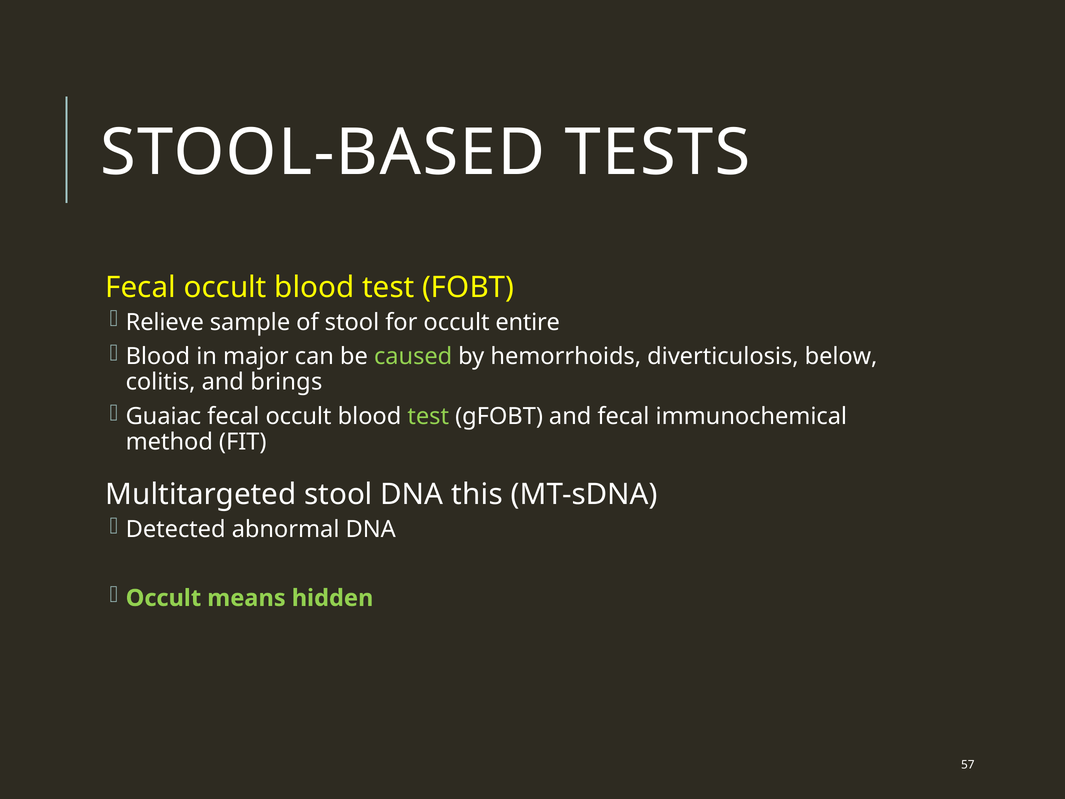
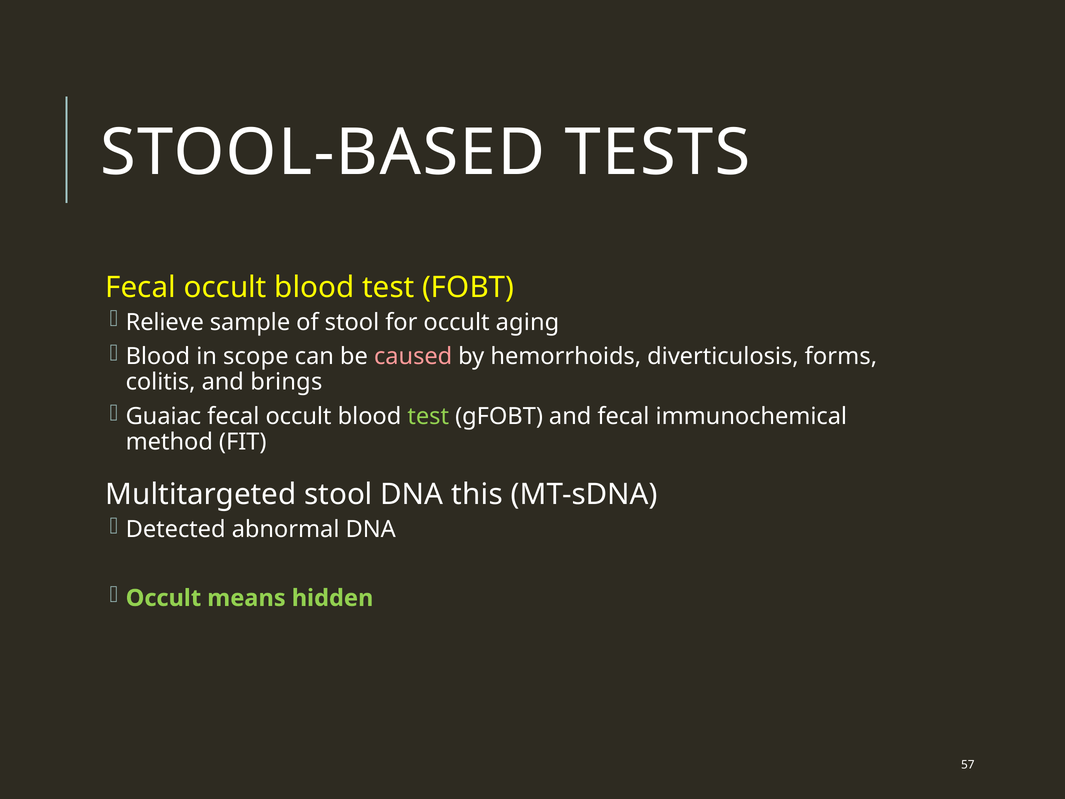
entire: entire -> aging
major: major -> scope
caused colour: light green -> pink
below: below -> forms
